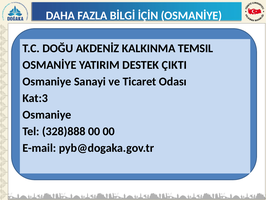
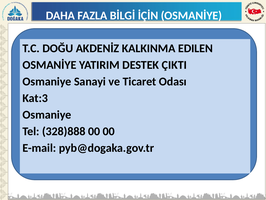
TEMSIL: TEMSIL -> EDILEN
